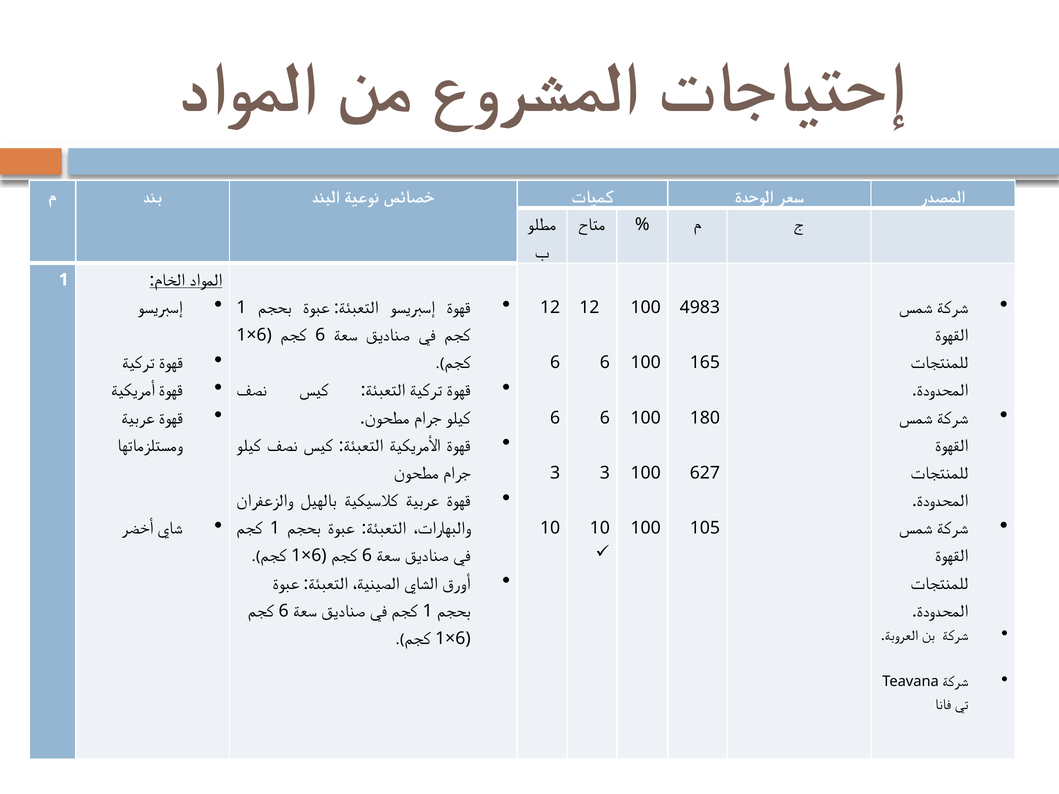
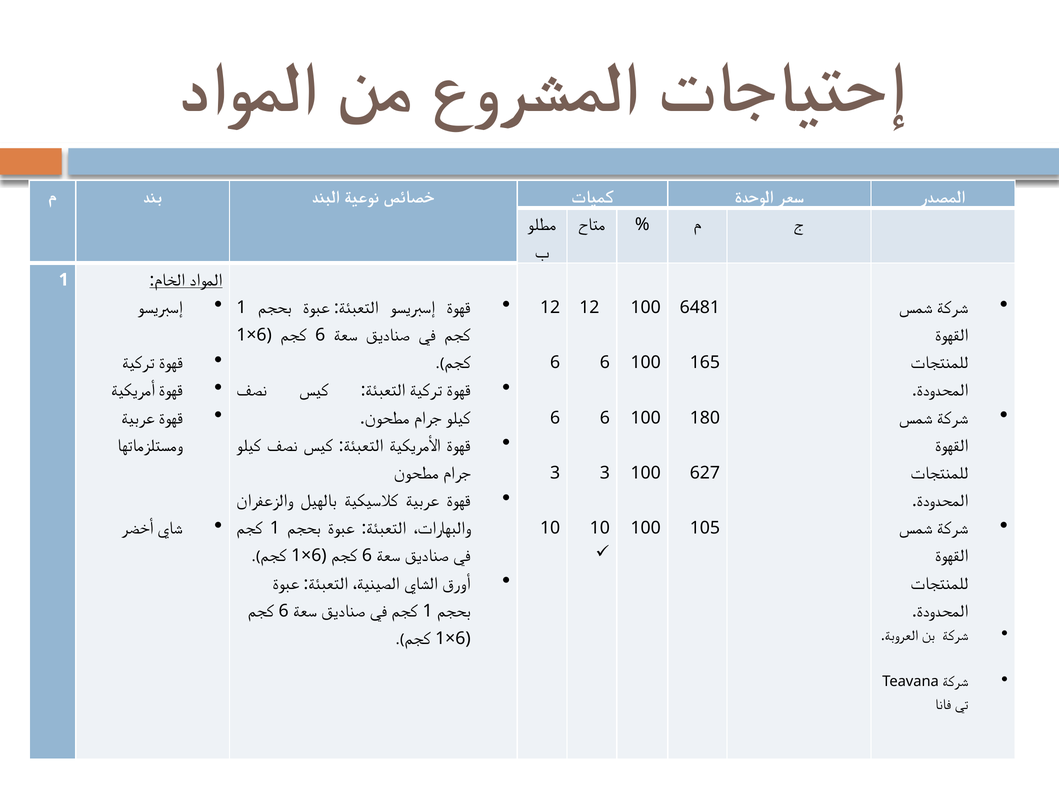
4983: 4983 -> 6481
